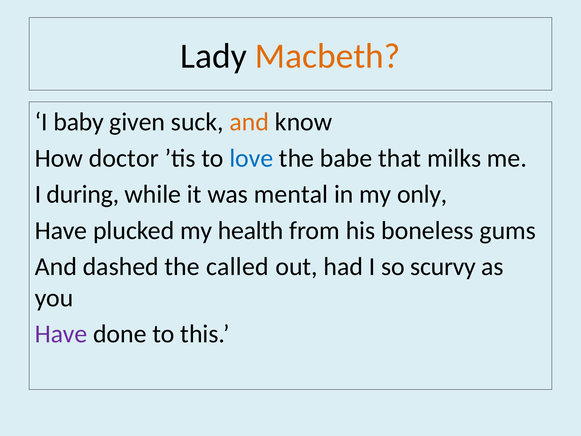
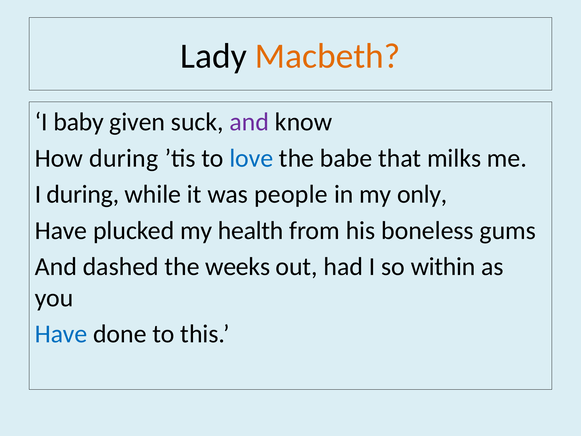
and at (249, 122) colour: orange -> purple
How doctor: doctor -> during
mental: mental -> people
called: called -> weeks
scurvy: scurvy -> within
Have at (61, 334) colour: purple -> blue
